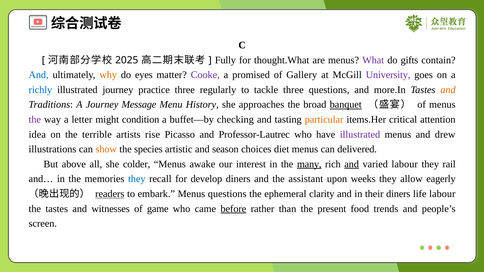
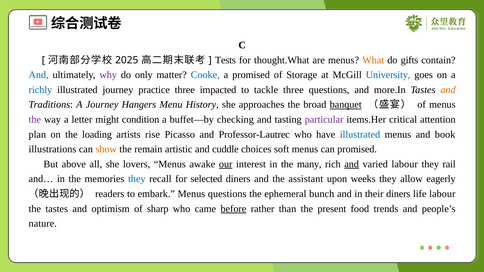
Fully: Fully -> Tests
What colour: purple -> orange
why colour: orange -> purple
eyes: eyes -> only
Cooke colour: purple -> blue
Gallery: Gallery -> Storage
University colour: purple -> blue
regularly: regularly -> impacted
Message: Message -> Hangers
particular colour: orange -> purple
idea: idea -> plan
terrible: terrible -> loading
illustrated at (360, 135) colour: purple -> blue
drew: drew -> book
species: species -> remain
season: season -> cuddle
diet: diet -> soft
can delivered: delivered -> promised
colder: colder -> lovers
our underline: none -> present
many underline: present -> none
develop: develop -> selected
readers underline: present -> none
clarity: clarity -> bunch
witnesses: witnesses -> optimism
game: game -> sharp
screen: screen -> nature
